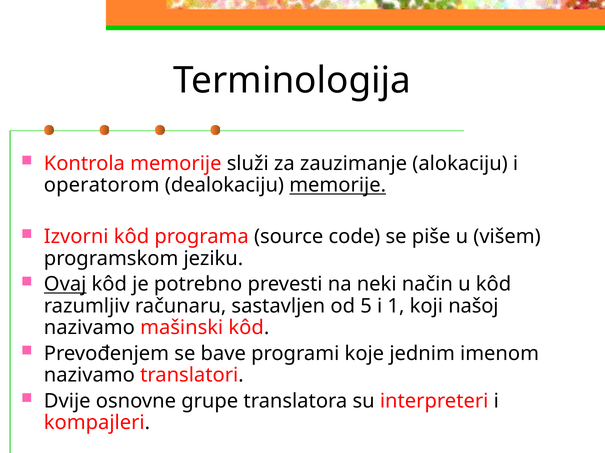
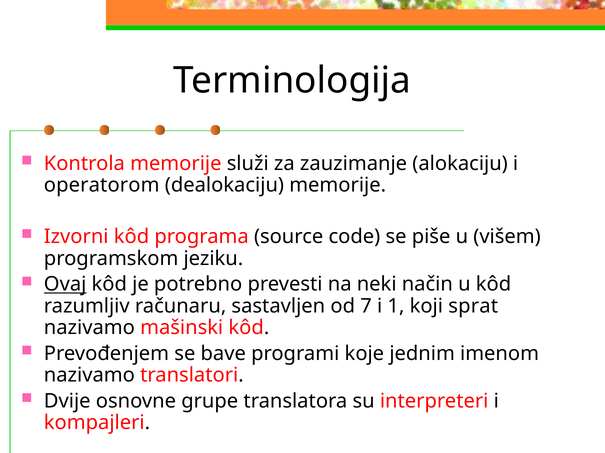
memorije at (338, 186) underline: present -> none
5: 5 -> 7
našoj: našoj -> sprat
